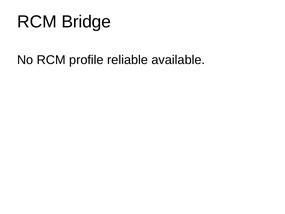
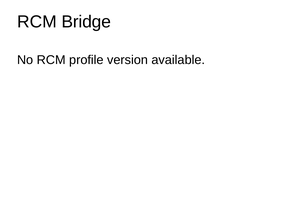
reliable: reliable -> version
